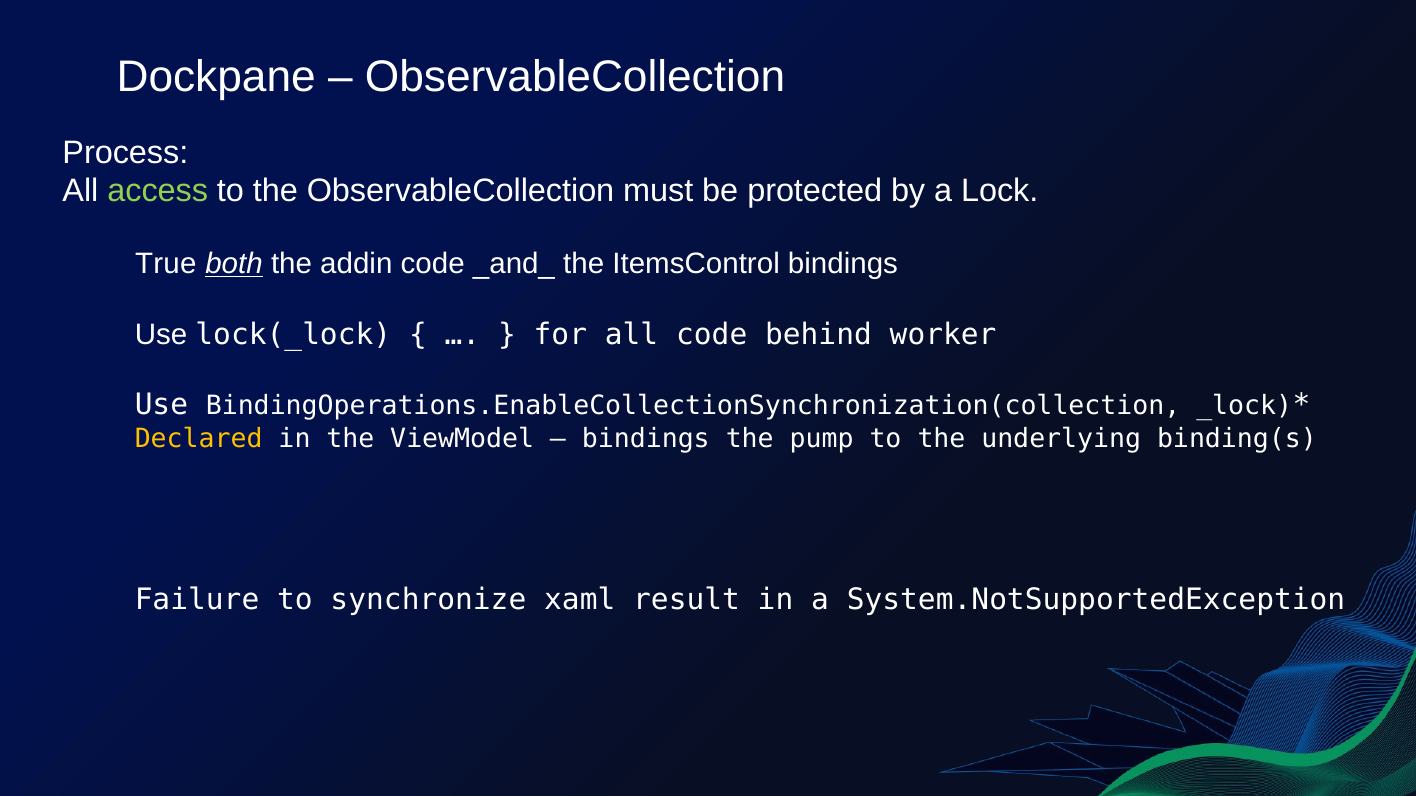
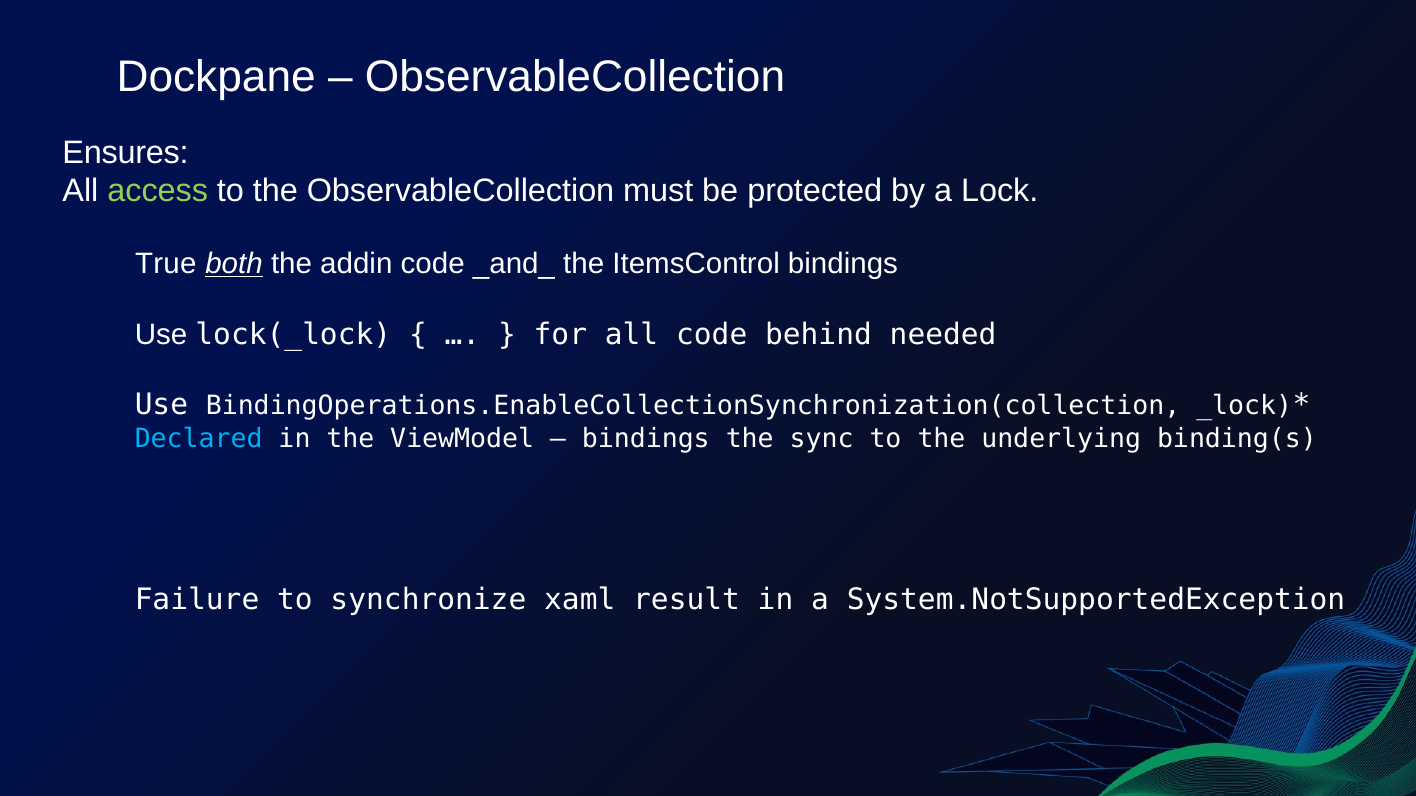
Process: Process -> Ensures
worker: worker -> needed
Declared colour: yellow -> light blue
pump: pump -> sync
